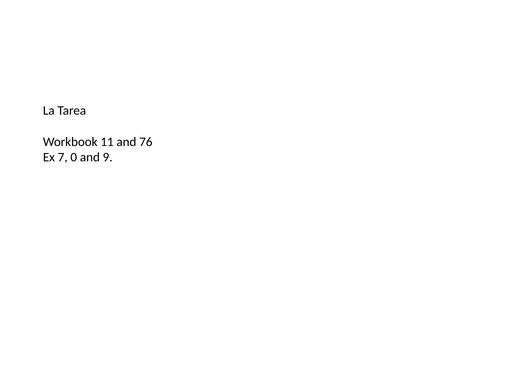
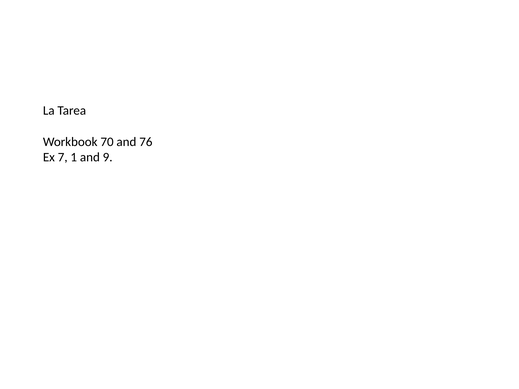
11: 11 -> 70
0: 0 -> 1
